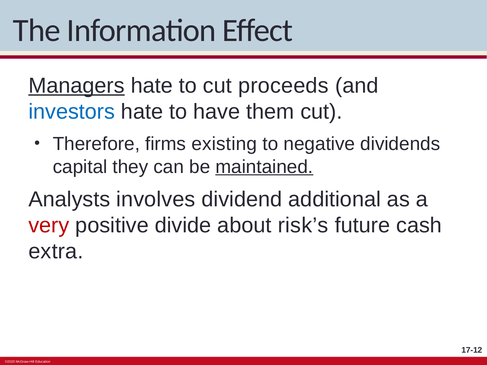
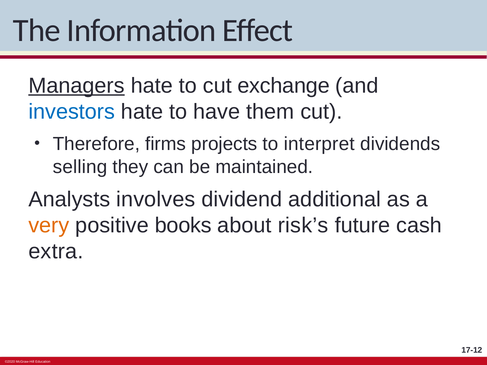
proceeds: proceeds -> exchange
existing: existing -> projects
negative: negative -> interpret
capital: capital -> selling
maintained underline: present -> none
very colour: red -> orange
divide: divide -> books
